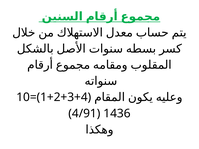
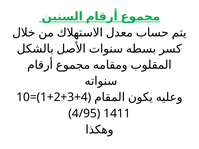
4/91: 4/91 -> 4/95
1436: 1436 -> 1411
